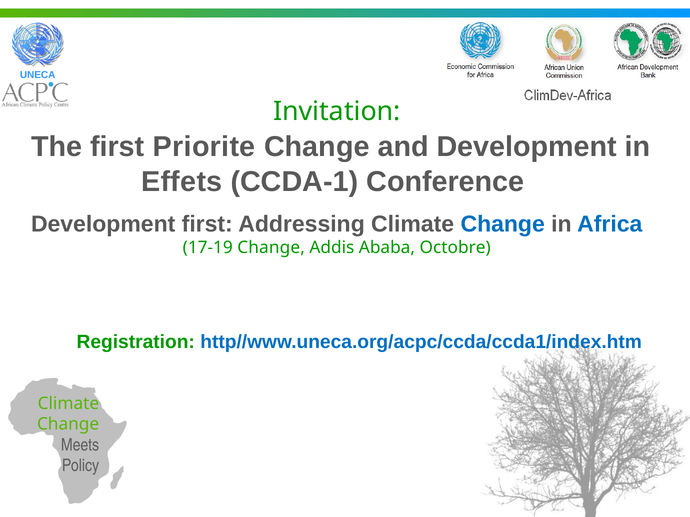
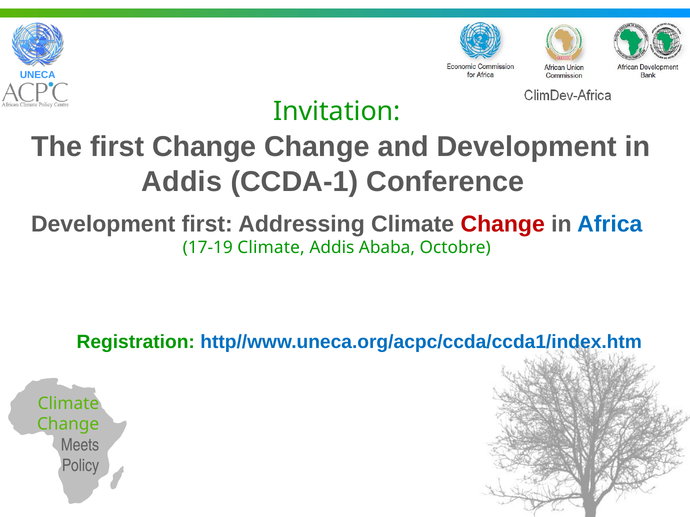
first Priorite: Priorite -> Change
Effets at (182, 182): Effets -> Addis
Change at (503, 224) colour: blue -> red
17-19 Change: Change -> Climate
